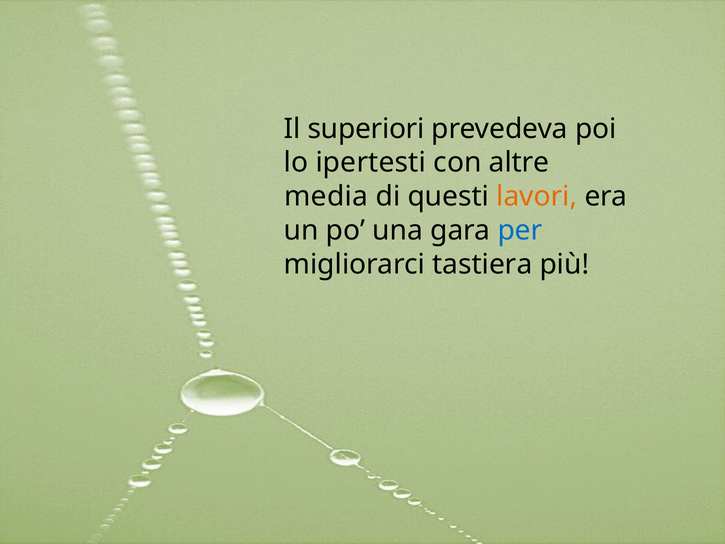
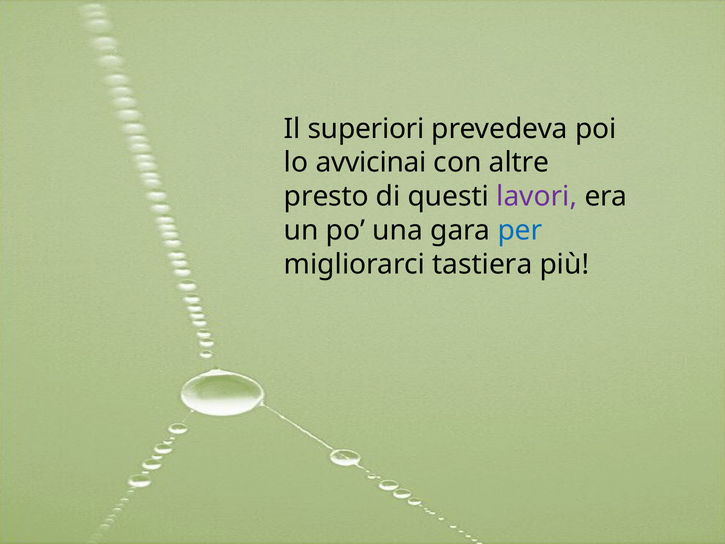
ipertesti: ipertesti -> avvicinai
media: media -> presto
lavori colour: orange -> purple
